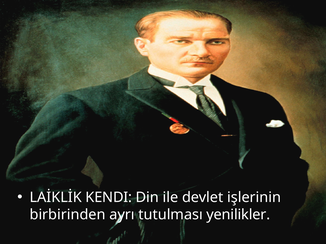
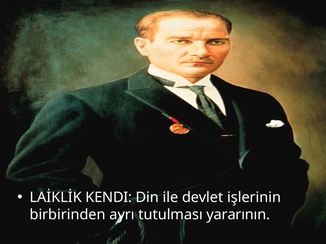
yenilikler: yenilikler -> yararının
